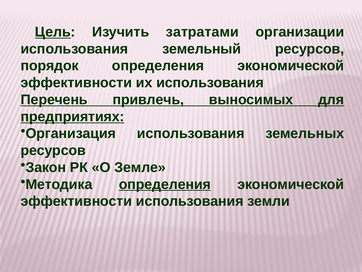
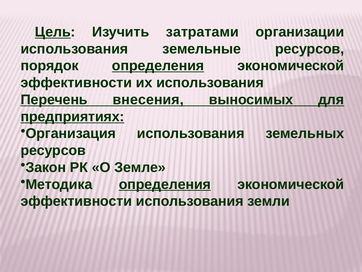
земельный: земельный -> земельные
определения at (158, 66) underline: none -> present
привлечь: привлечь -> внесения
